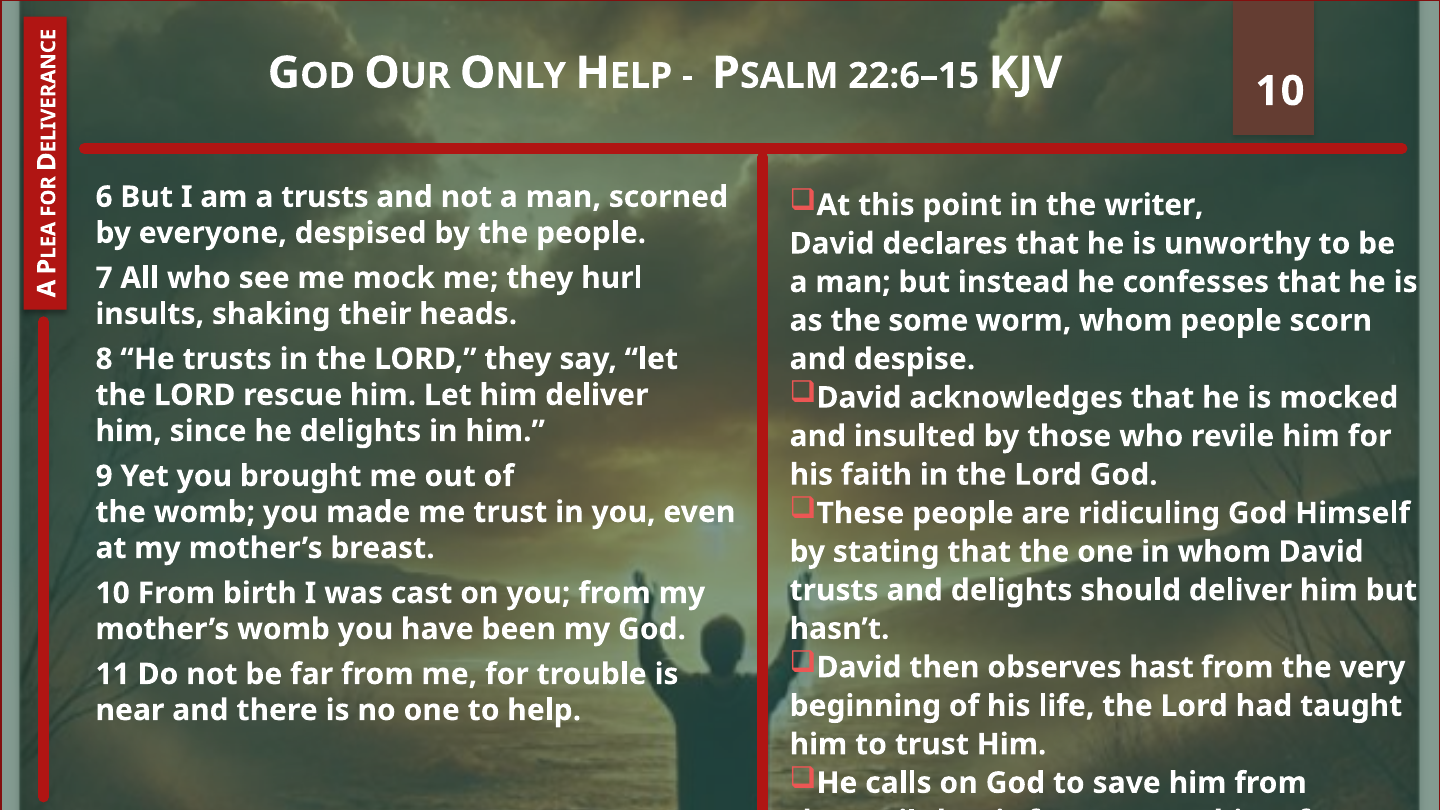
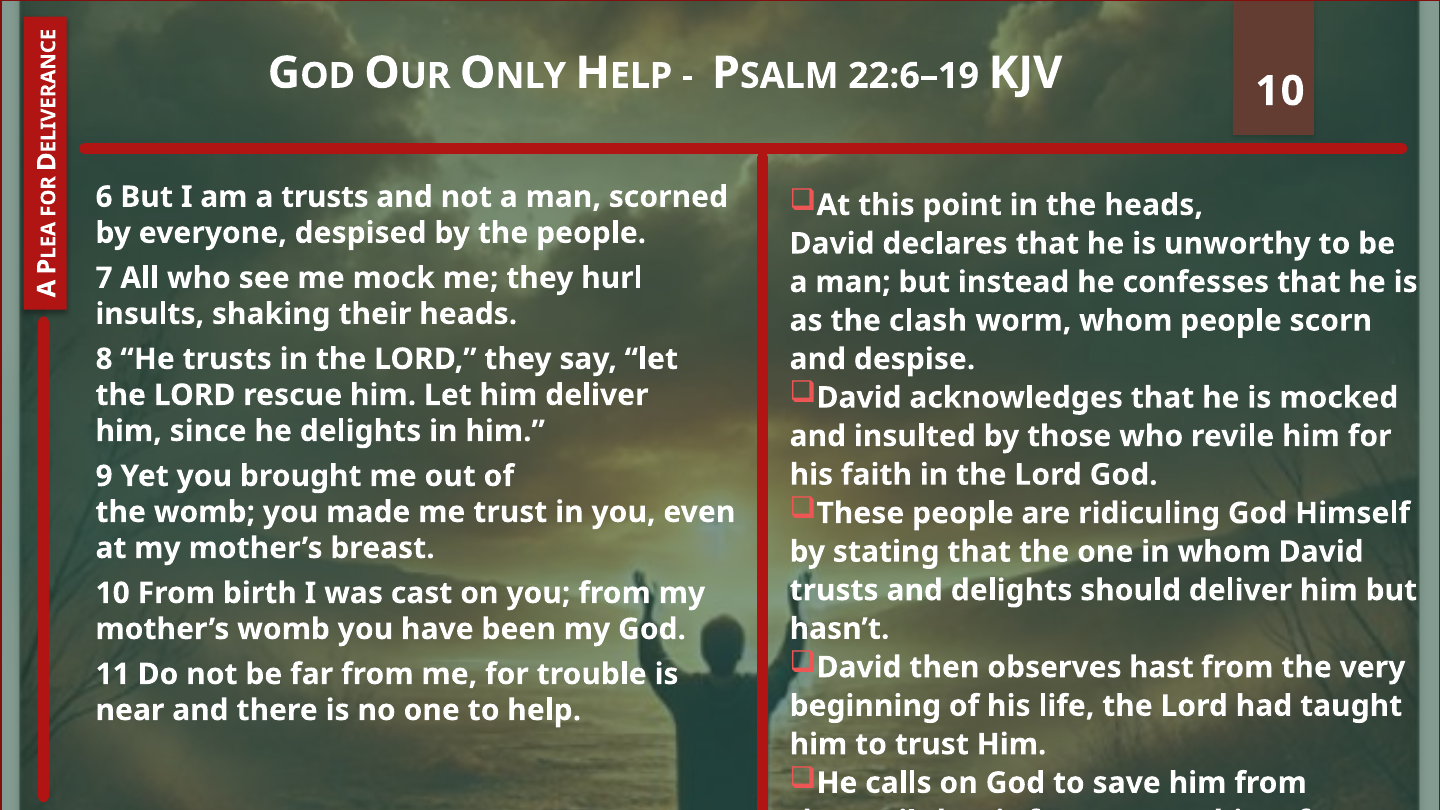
22:6–15: 22:6–15 -> 22:6–19
the writer: writer -> heads
some: some -> clash
